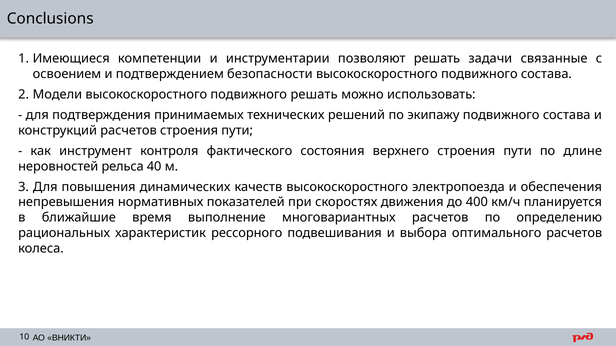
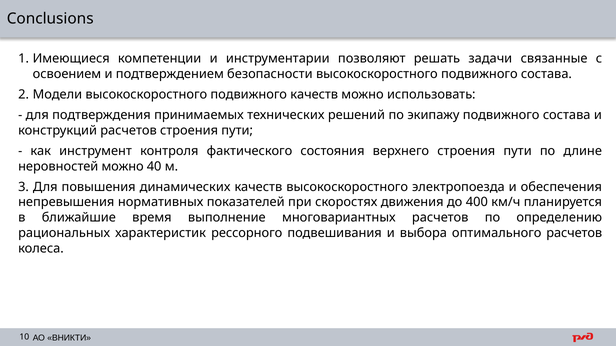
подвижного решать: решать -> качеств
неровностей рельса: рельса -> можно
